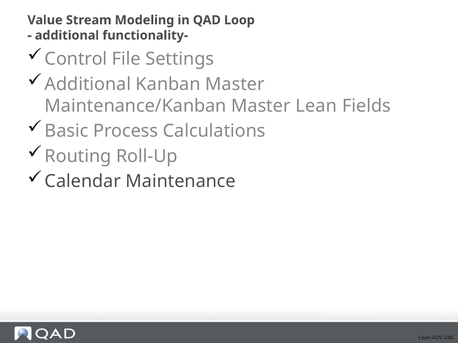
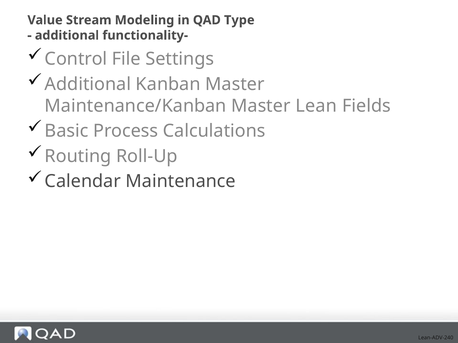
Loop: Loop -> Type
